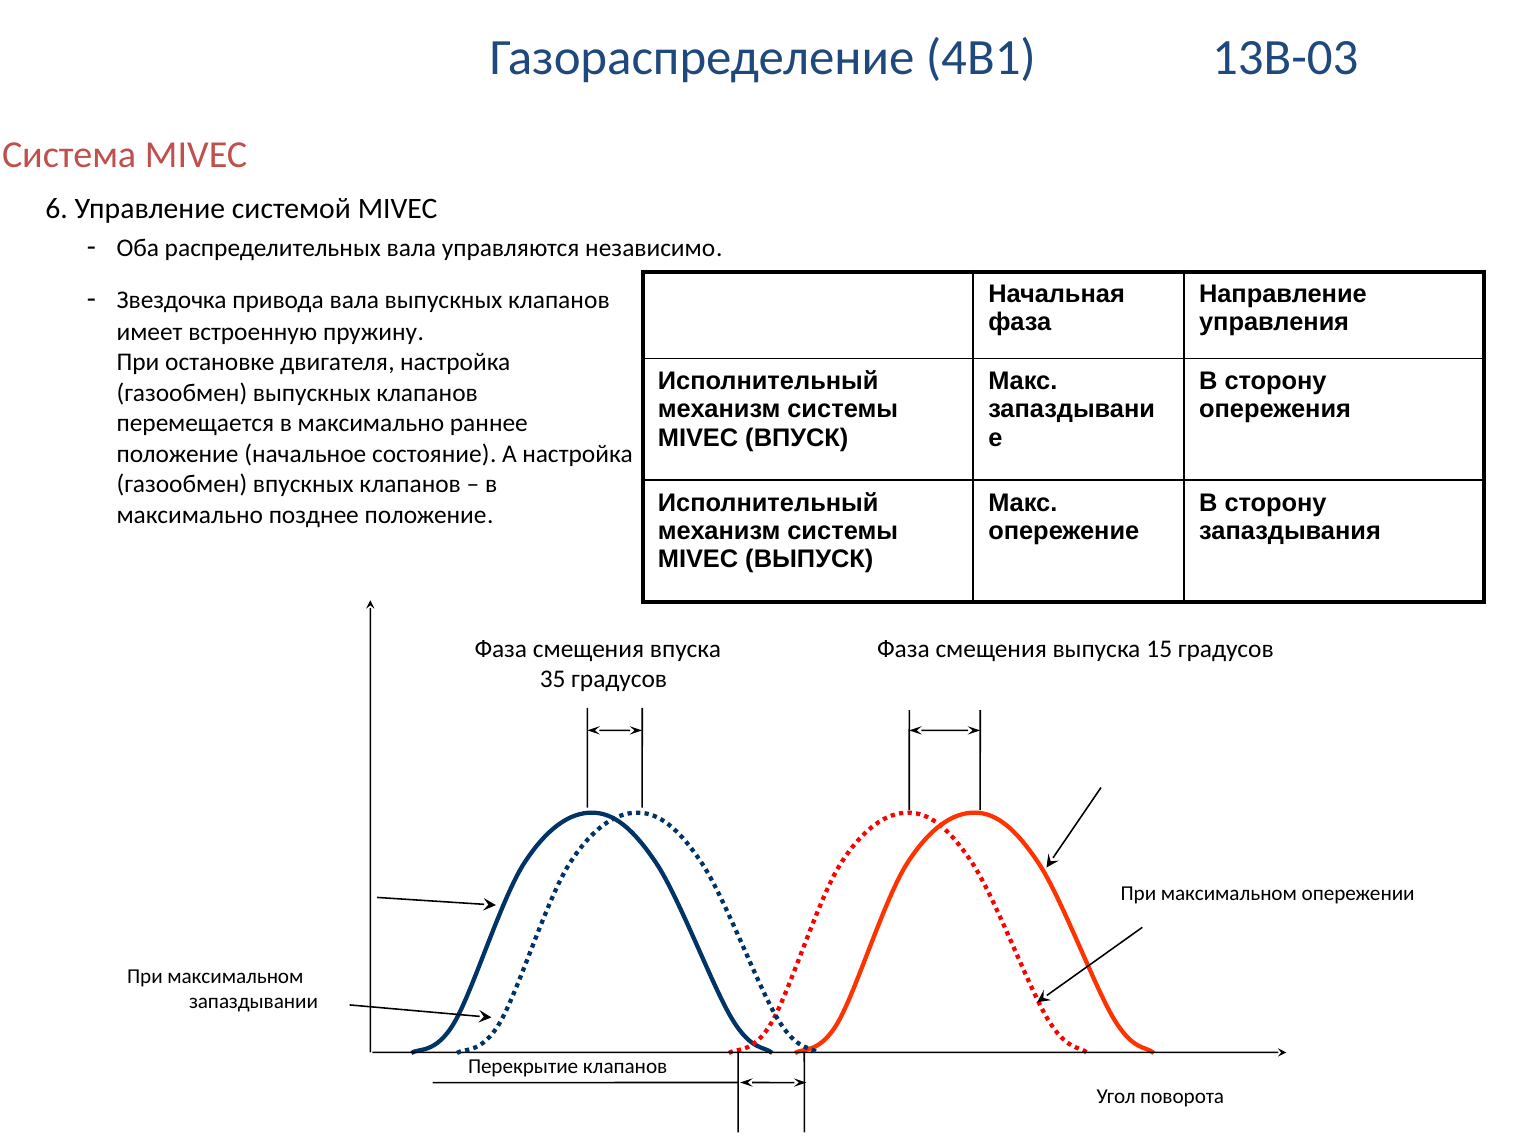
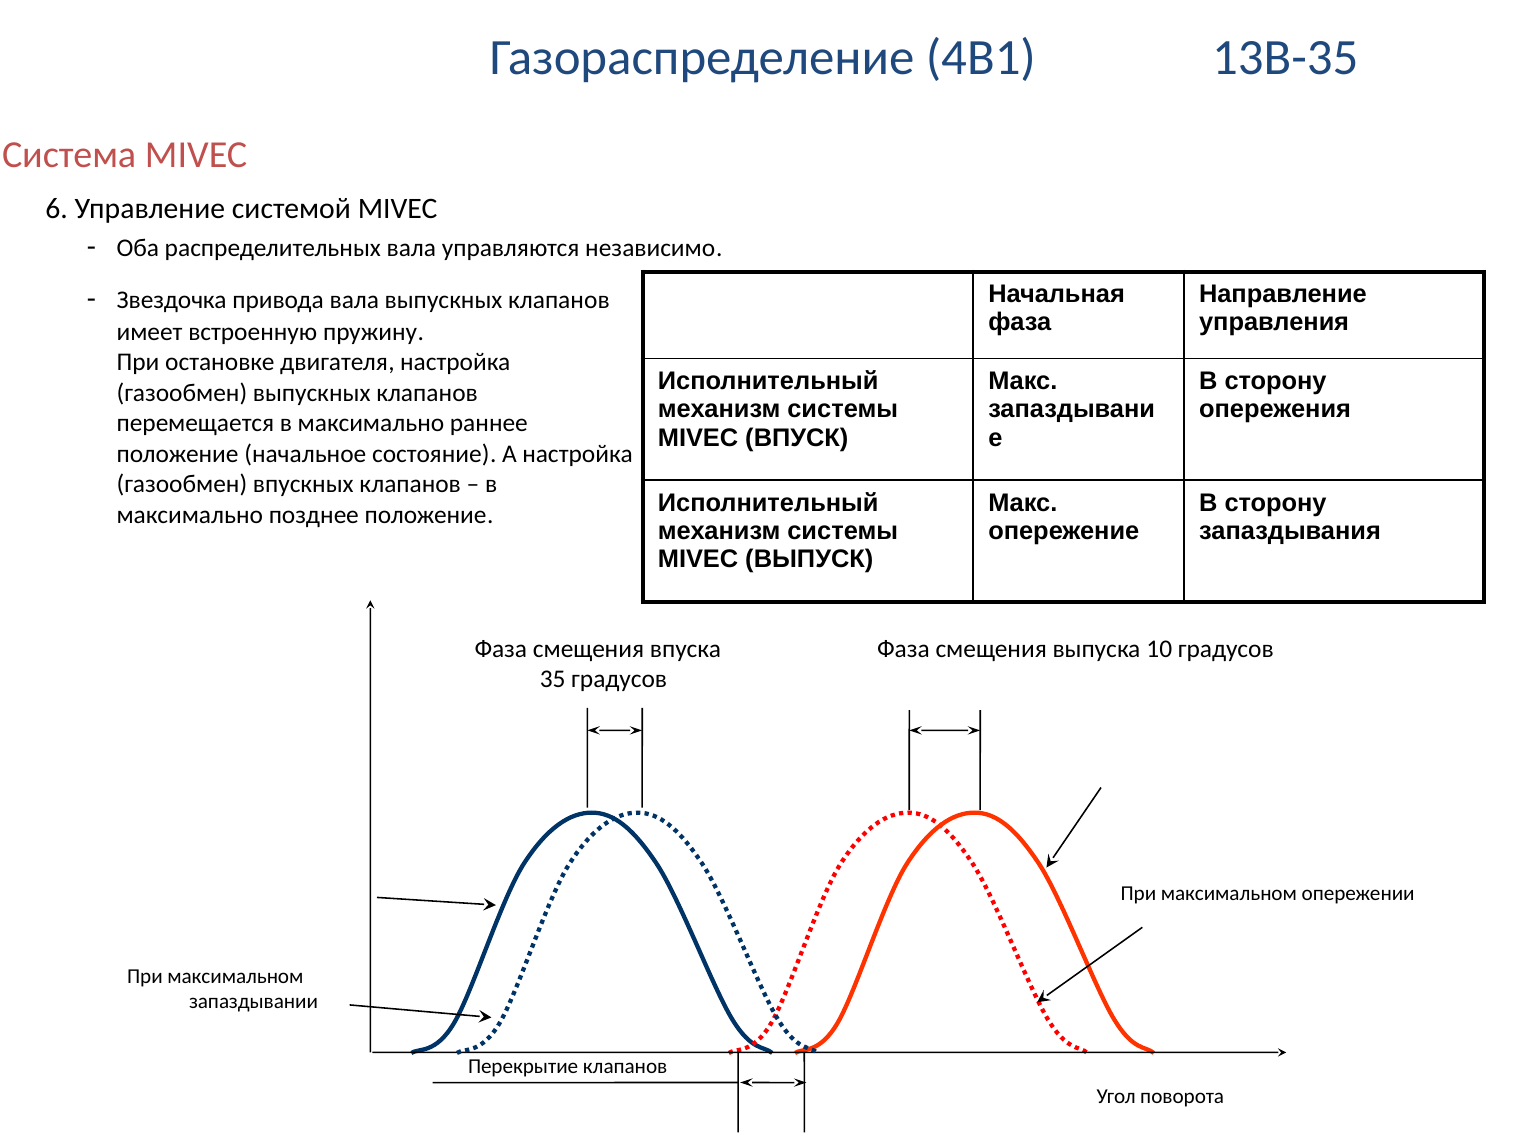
13B-03: 13B-03 -> 13B-35
15: 15 -> 10
